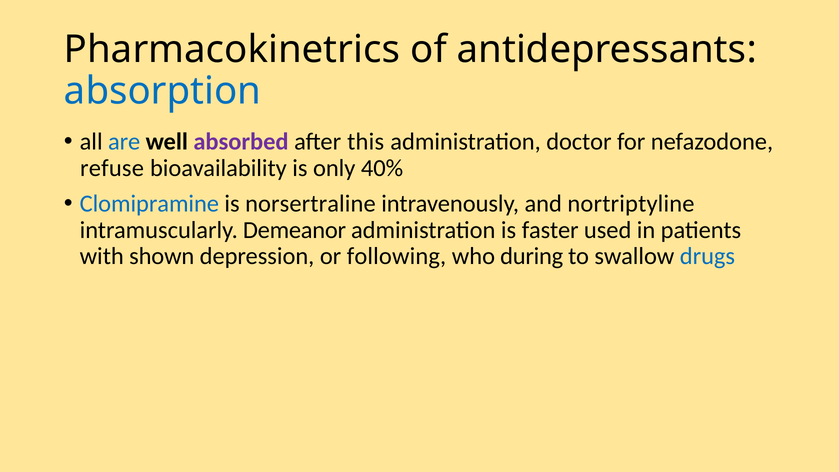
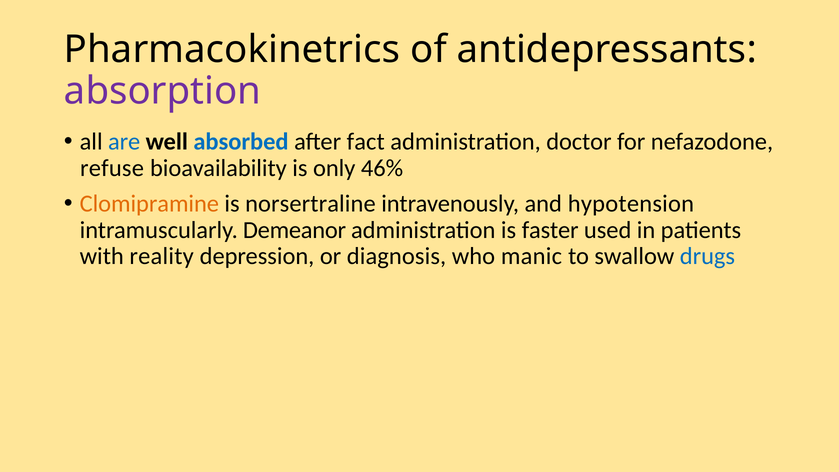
absorption colour: blue -> purple
absorbed colour: purple -> blue
this: this -> fact
40%: 40% -> 46%
Clomipramine colour: blue -> orange
nortriptyline: nortriptyline -> hypotension
shown: shown -> reality
following: following -> diagnosis
during: during -> manic
